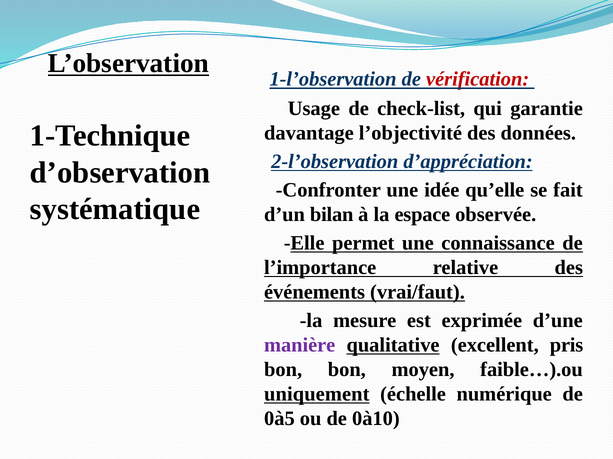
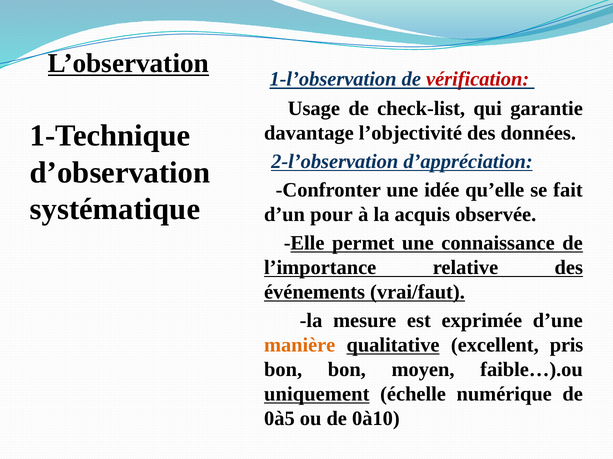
bilan: bilan -> pour
espace: espace -> acquis
manière colour: purple -> orange
